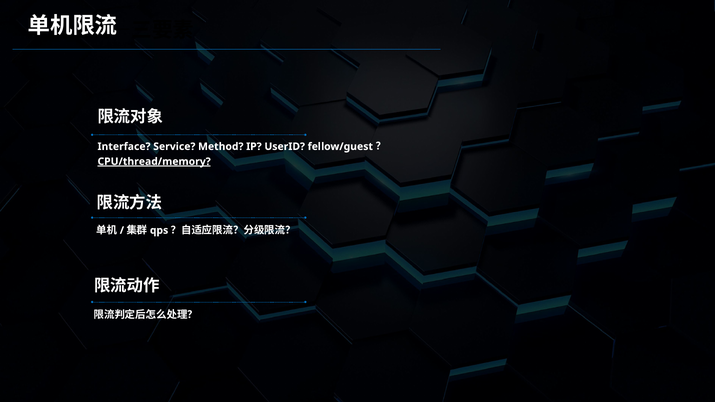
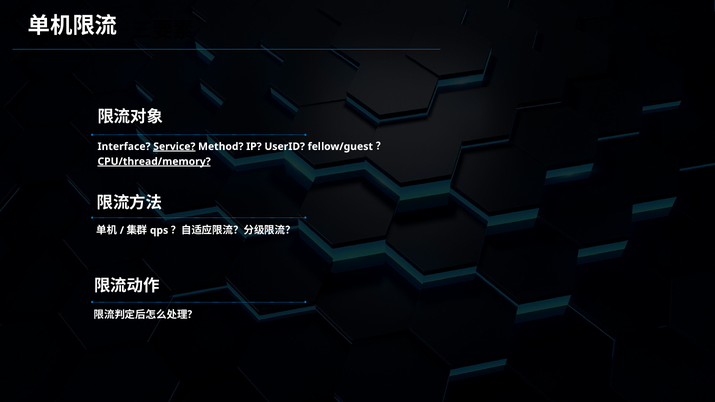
Service underline: none -> present
